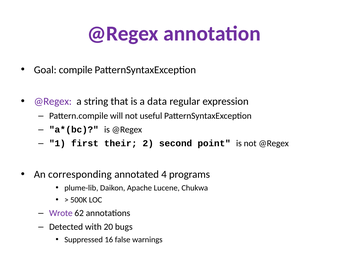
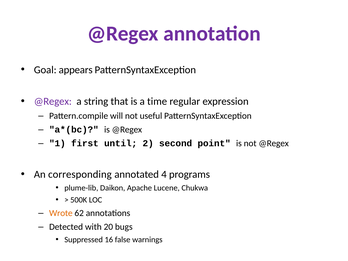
compile: compile -> appears
data: data -> time
their: their -> until
Wrote colour: purple -> orange
